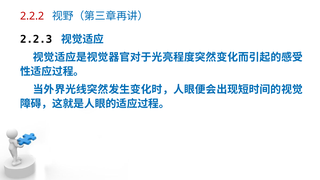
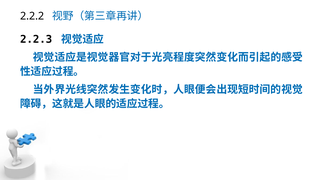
2.2.2 colour: red -> black
